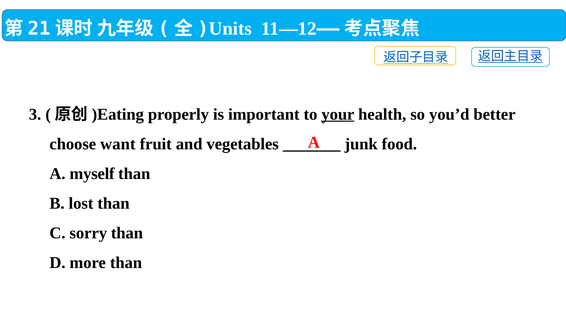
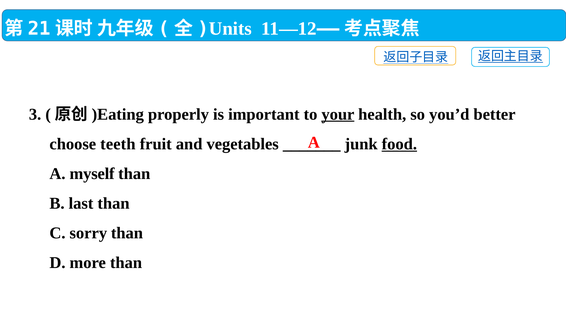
want: want -> teeth
food underline: none -> present
lost: lost -> last
